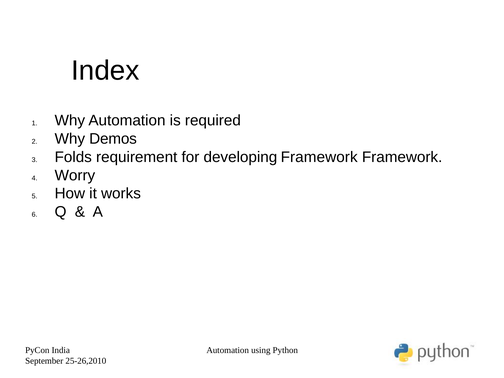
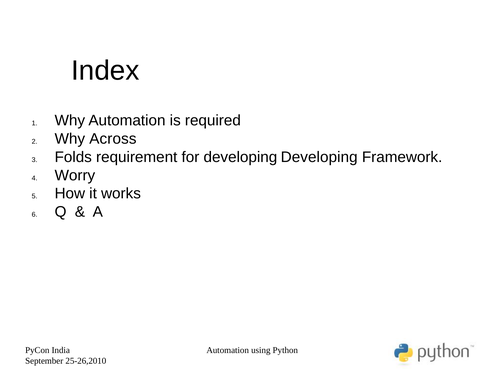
Demos: Demos -> Across
developing Framework: Framework -> Developing
